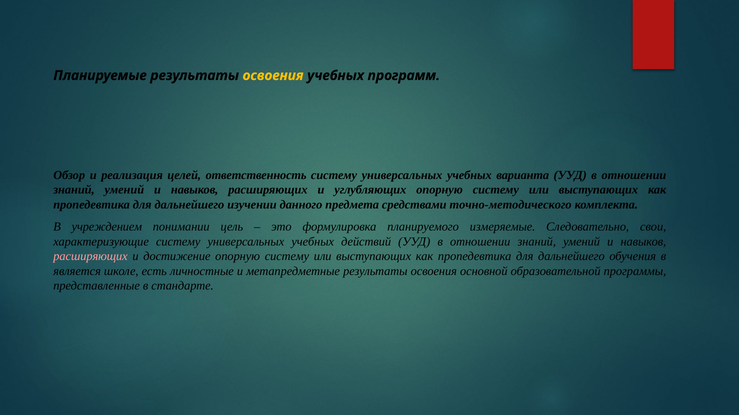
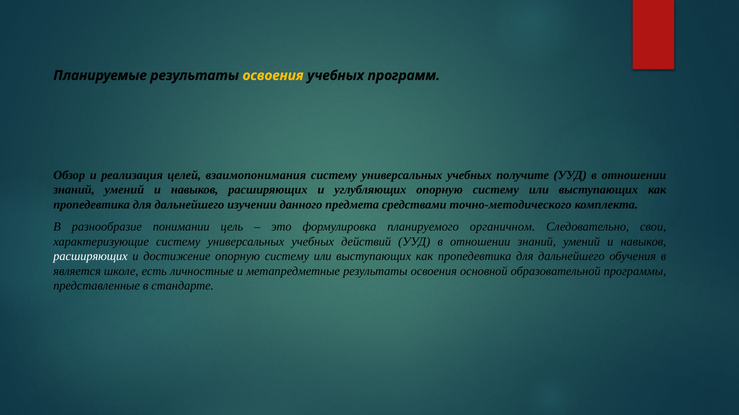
ответственность: ответственность -> взаимопонимания
варианта: варианта -> получите
учреждением: учреждением -> разнообразие
измеряемые: измеряемые -> органичном
расширяющих at (90, 257) colour: pink -> white
